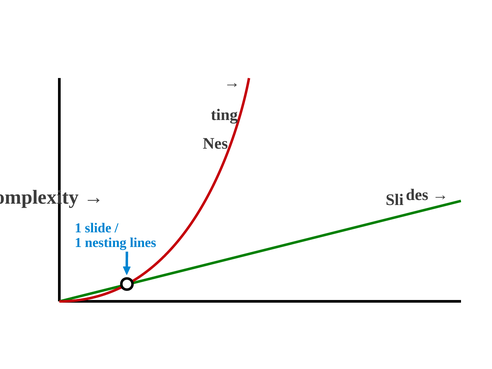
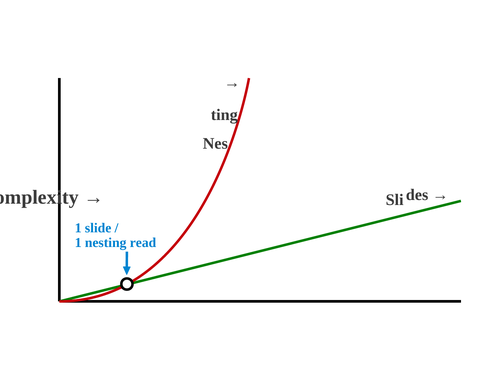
lines: lines -> read
